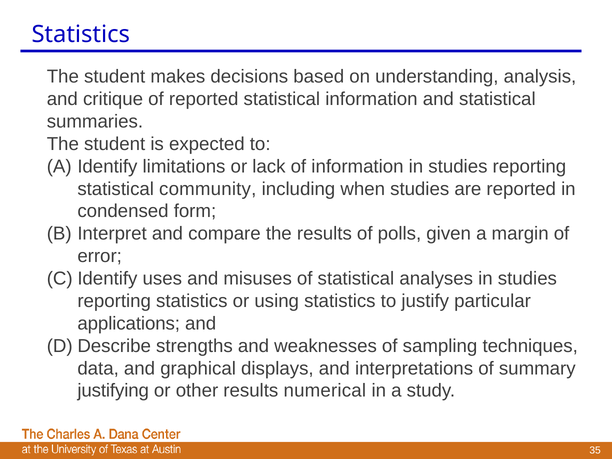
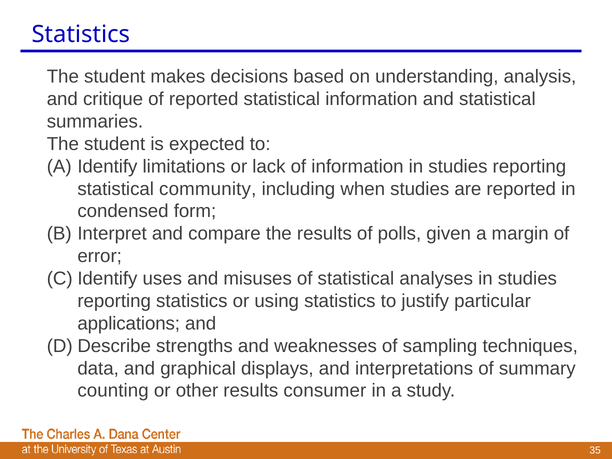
justifying: justifying -> counting
numerical: numerical -> consumer
